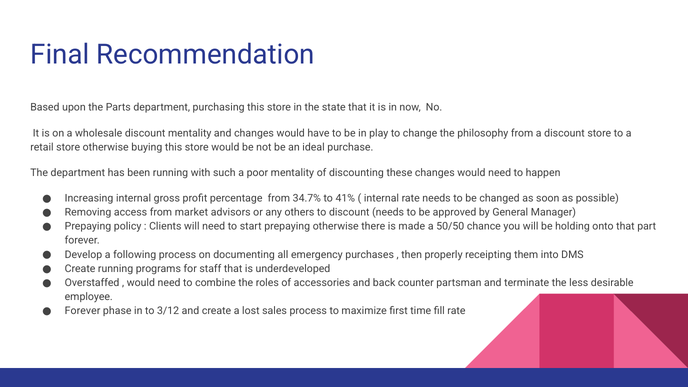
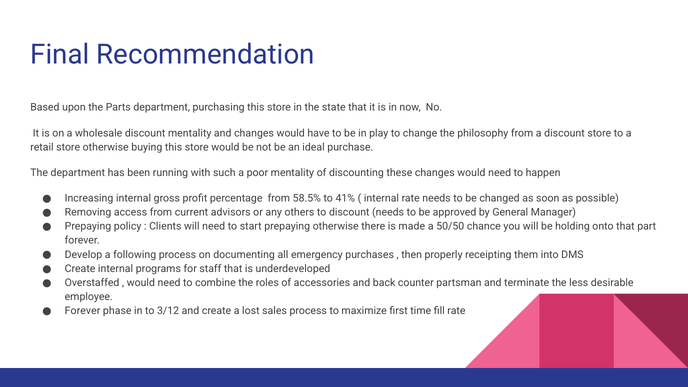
34.7%: 34.7% -> 58.5%
market: market -> current
Create running: running -> internal
